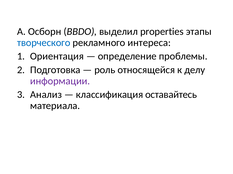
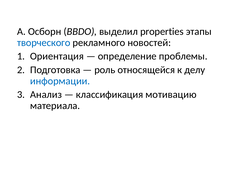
интереса: интереса -> новостей
информации colour: purple -> blue
оставайтесь: оставайтесь -> мотивацию
